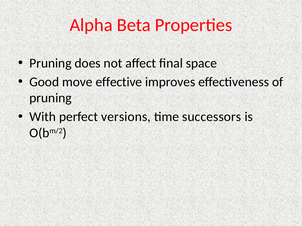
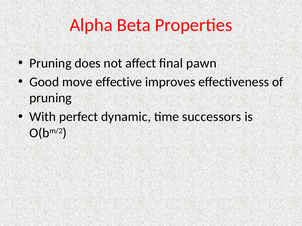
space: space -> pawn
versions: versions -> dynamic
